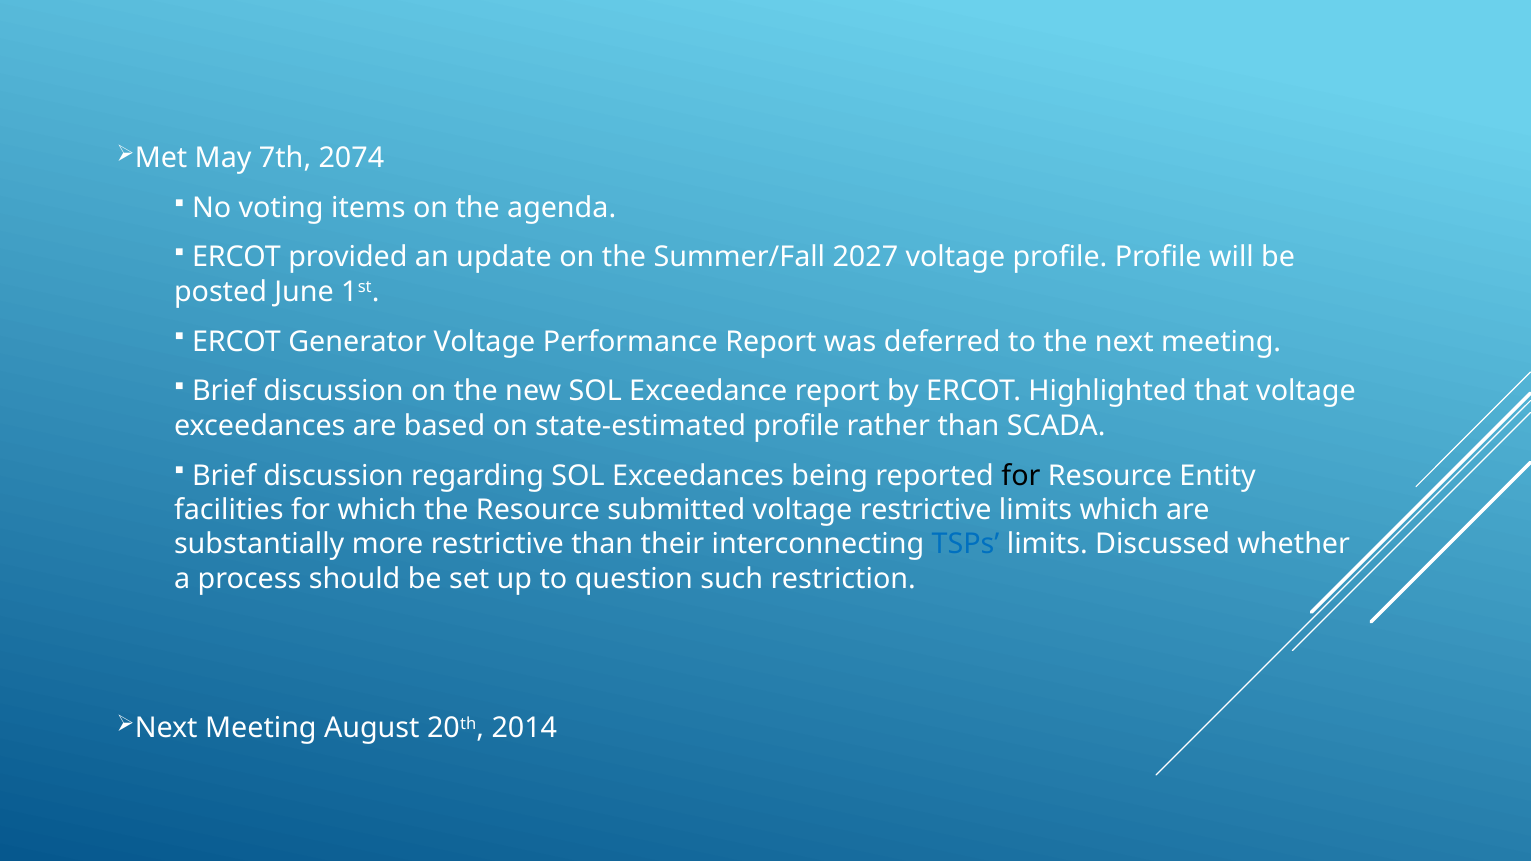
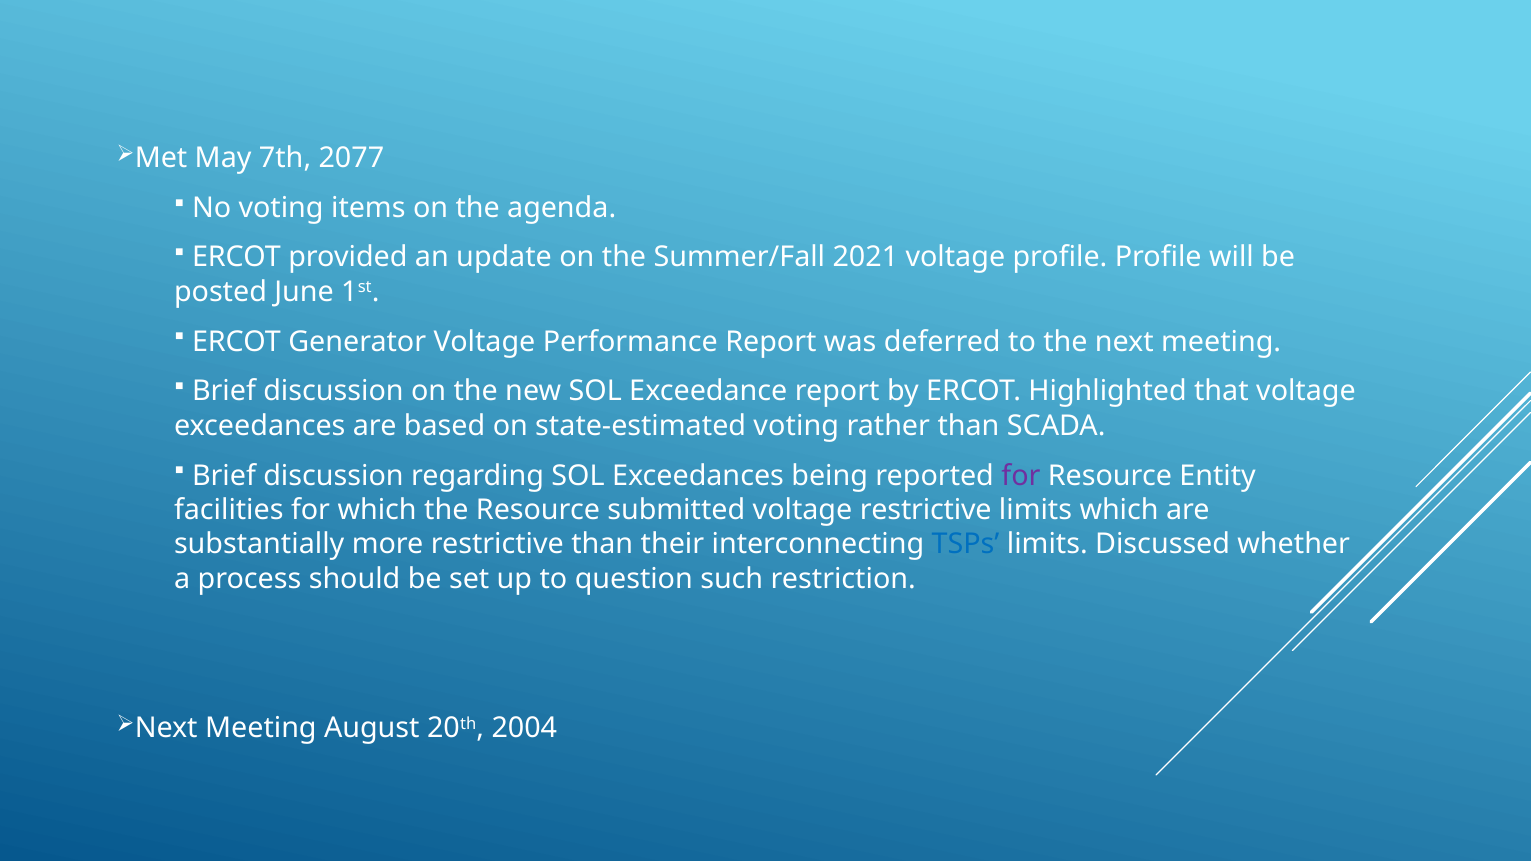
2074: 2074 -> 2077
2027: 2027 -> 2021
state-estimated profile: profile -> voting
for at (1021, 476) colour: black -> purple
2014: 2014 -> 2004
